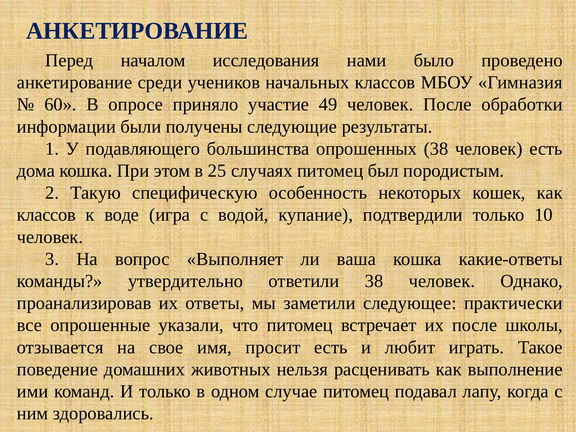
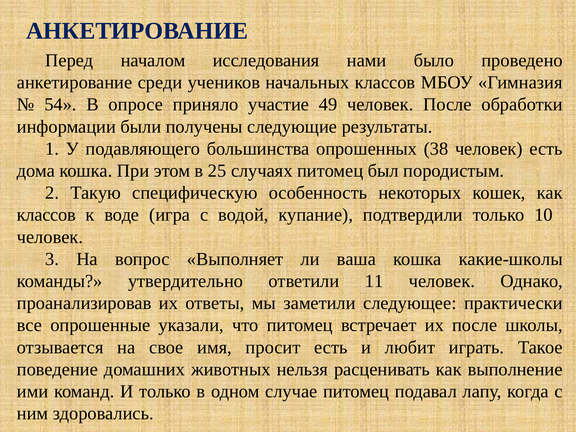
60: 60 -> 54
какие-ответы: какие-ответы -> какие-школы
ответили 38: 38 -> 11
